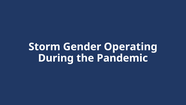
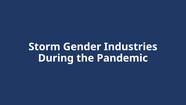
Operating: Operating -> Industries
